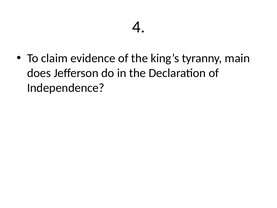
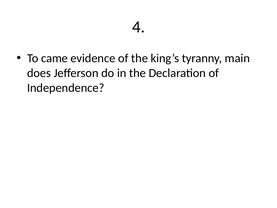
claim: claim -> came
